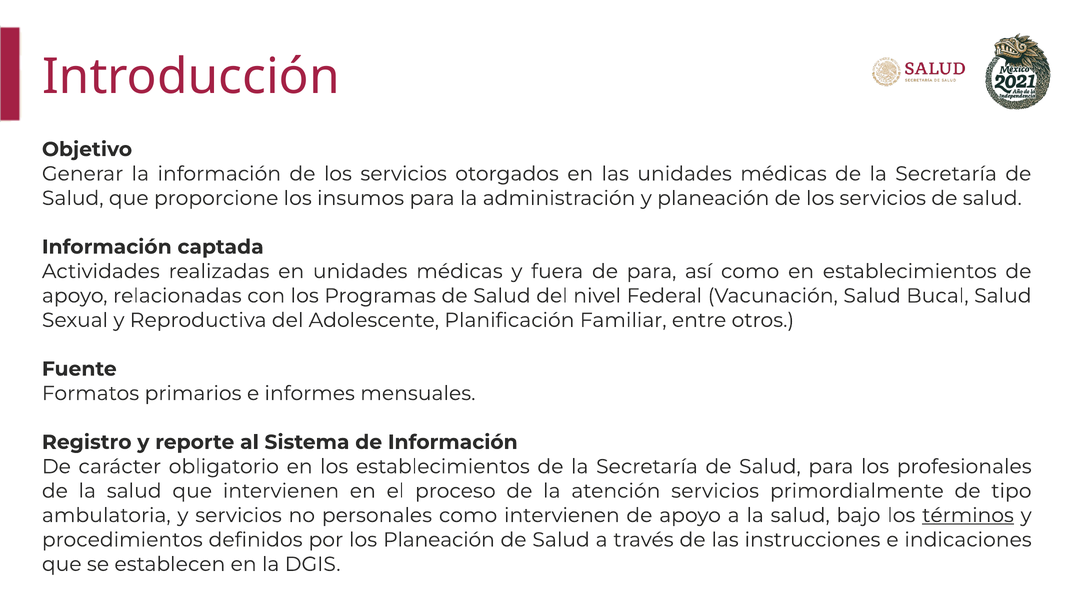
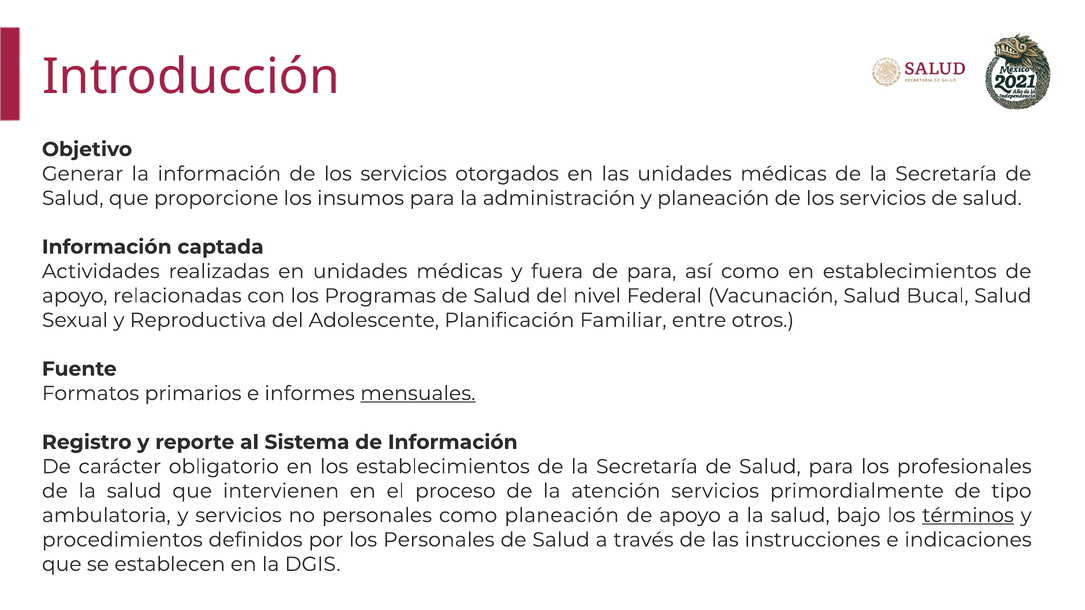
mensuales underline: none -> present
como intervienen: intervienen -> planeación
los Planeación: Planeación -> Personales
